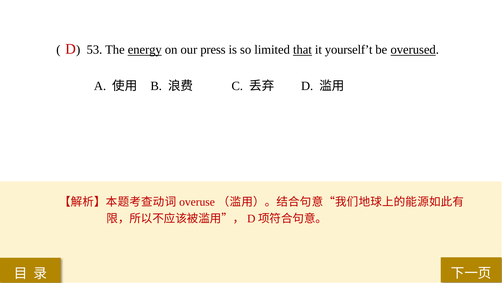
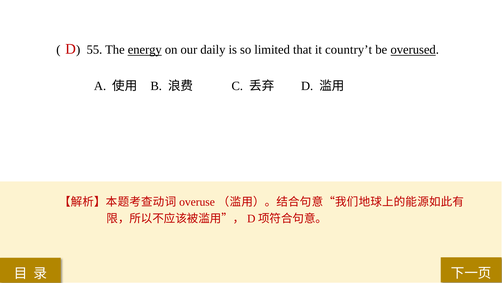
53: 53 -> 55
press: press -> daily
that underline: present -> none
yourself’t: yourself’t -> country’t
